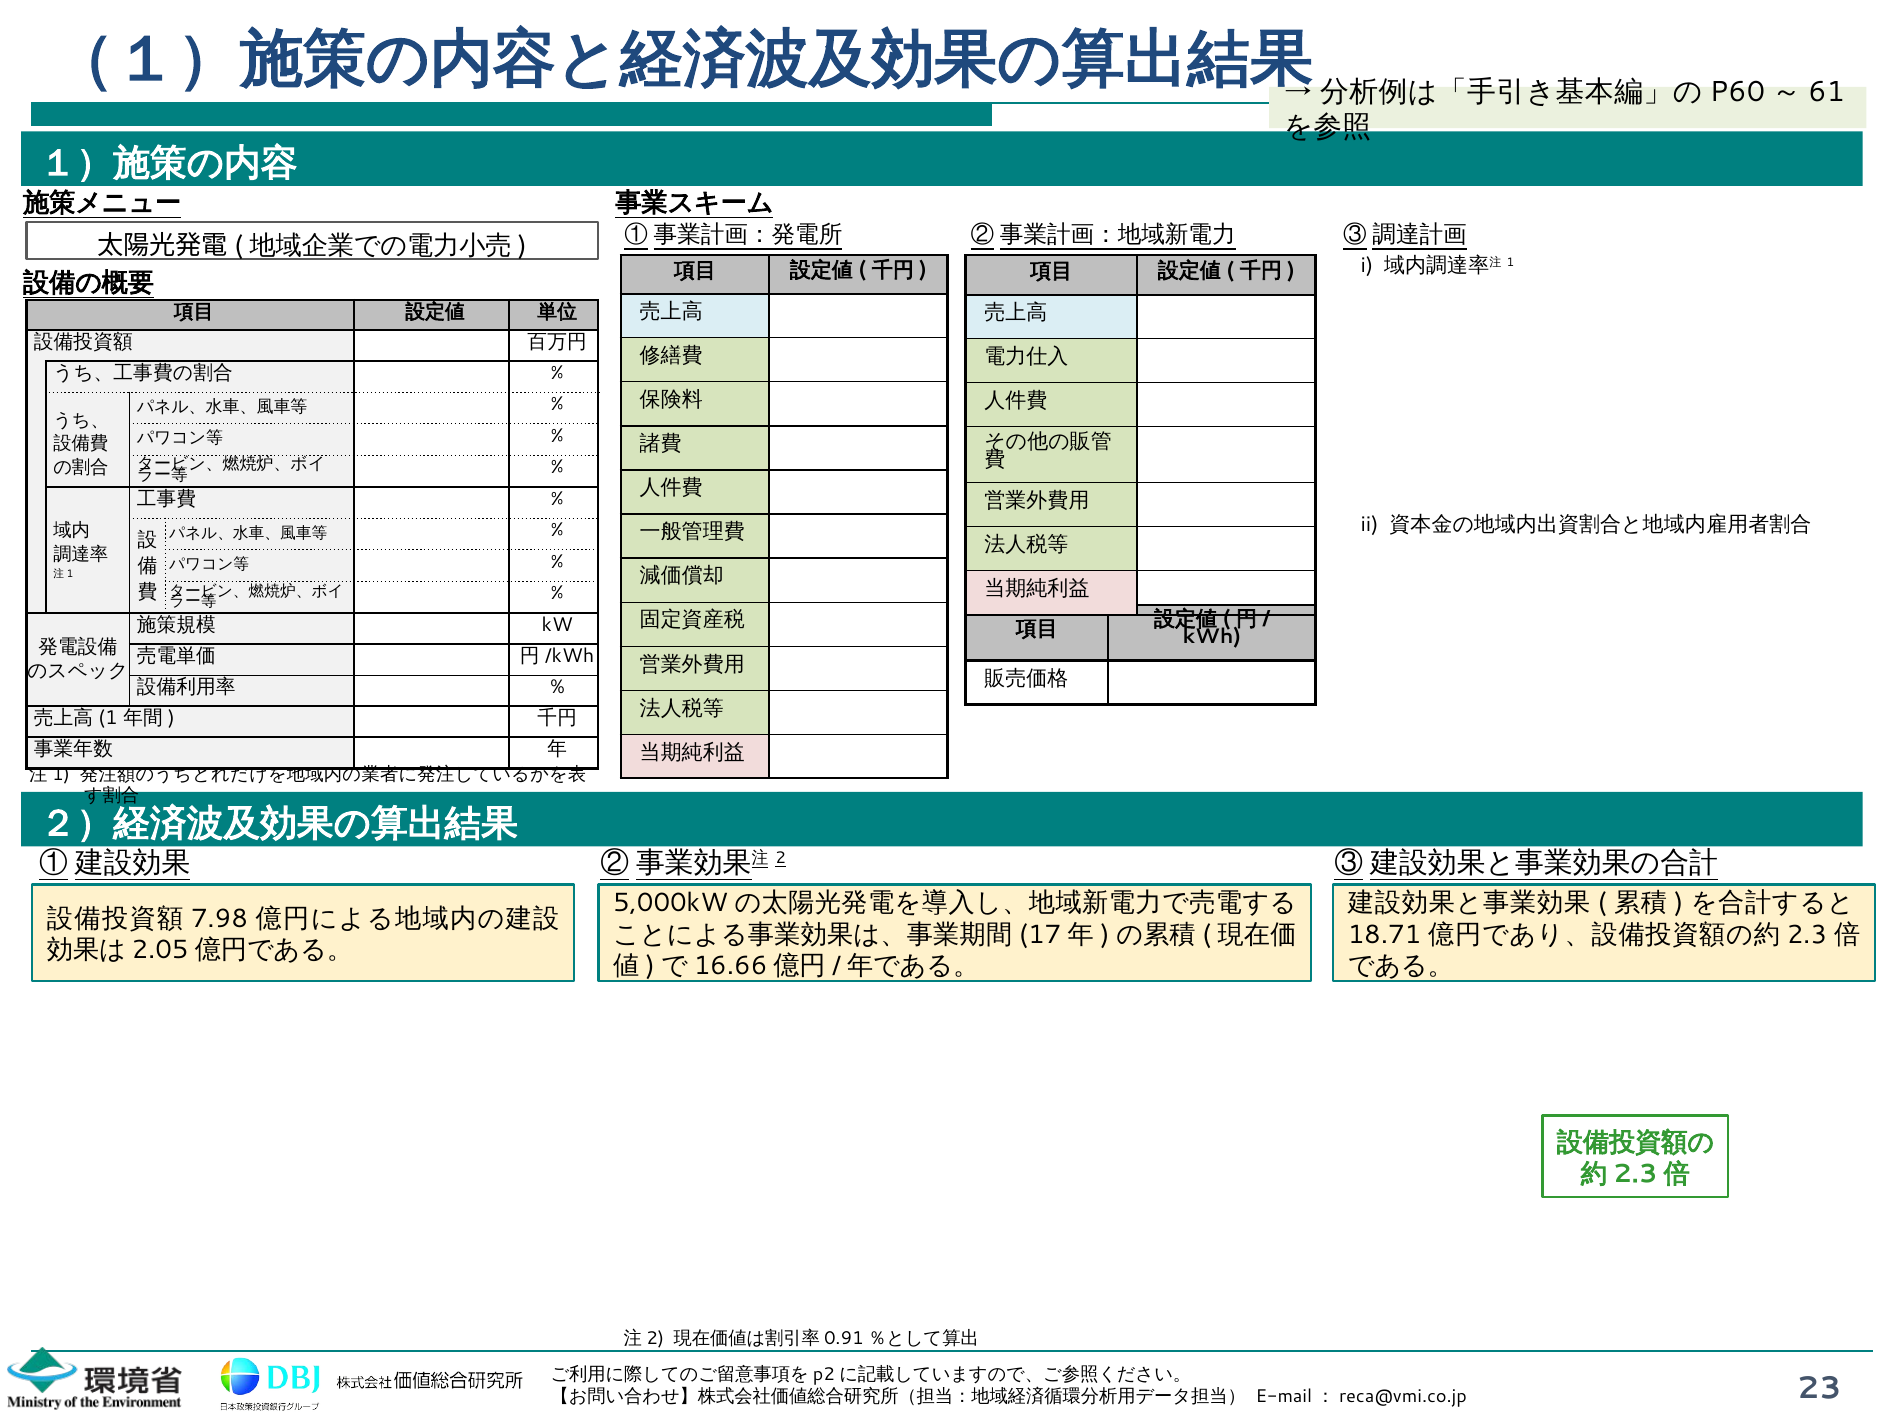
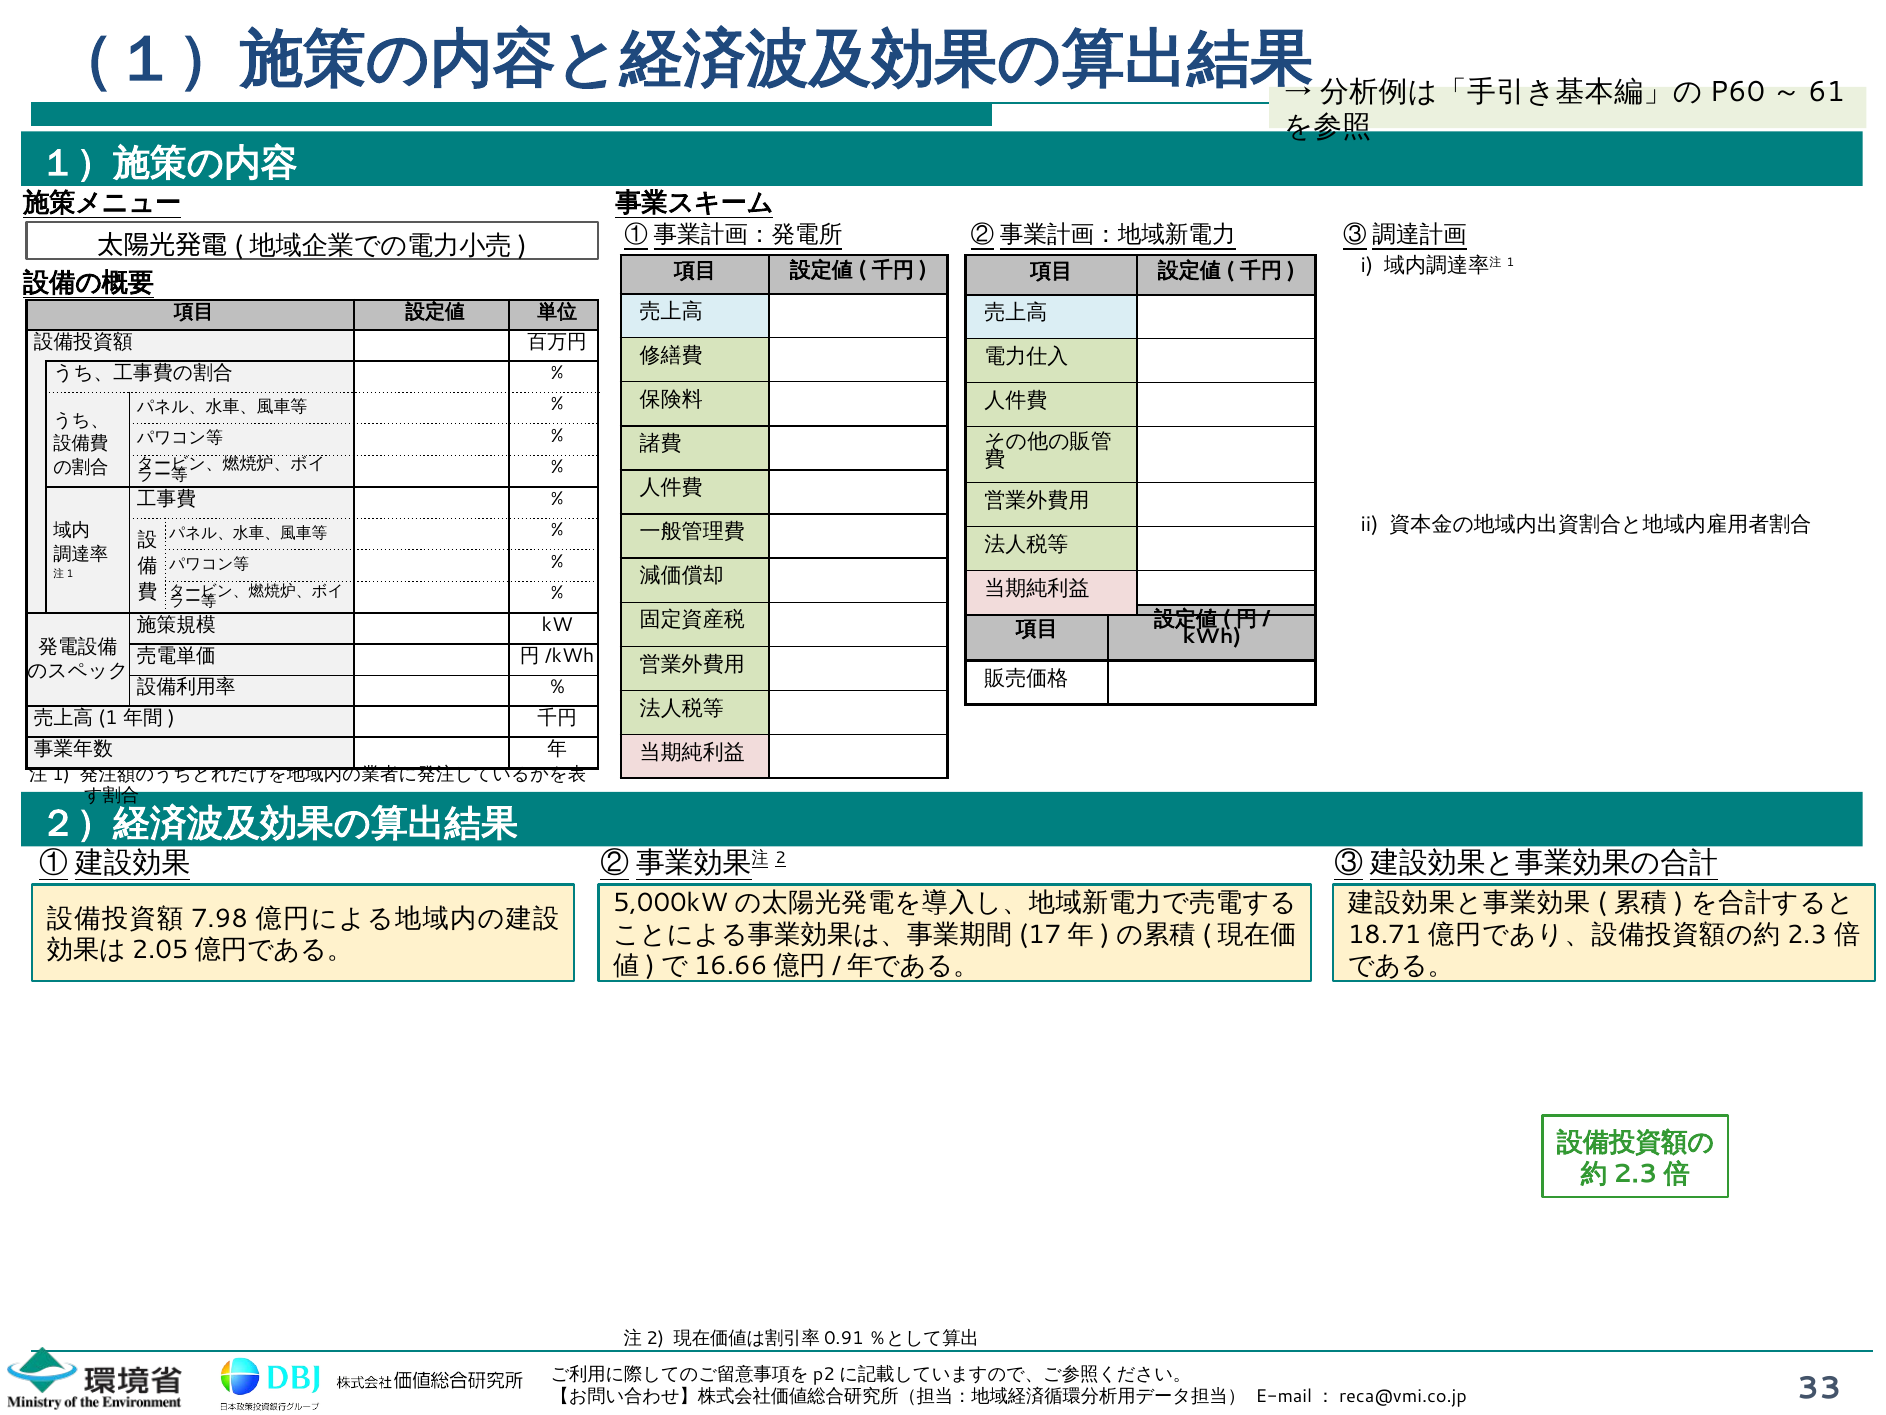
23: 23 -> 33
